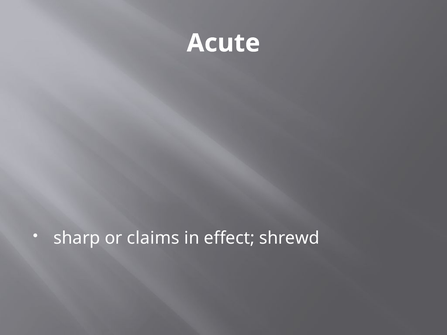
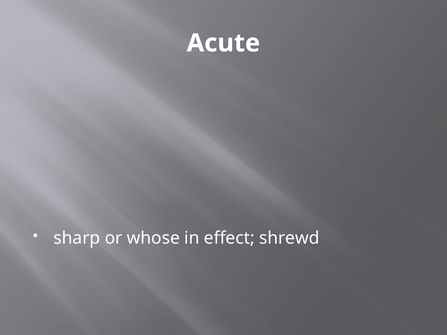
claims: claims -> whose
